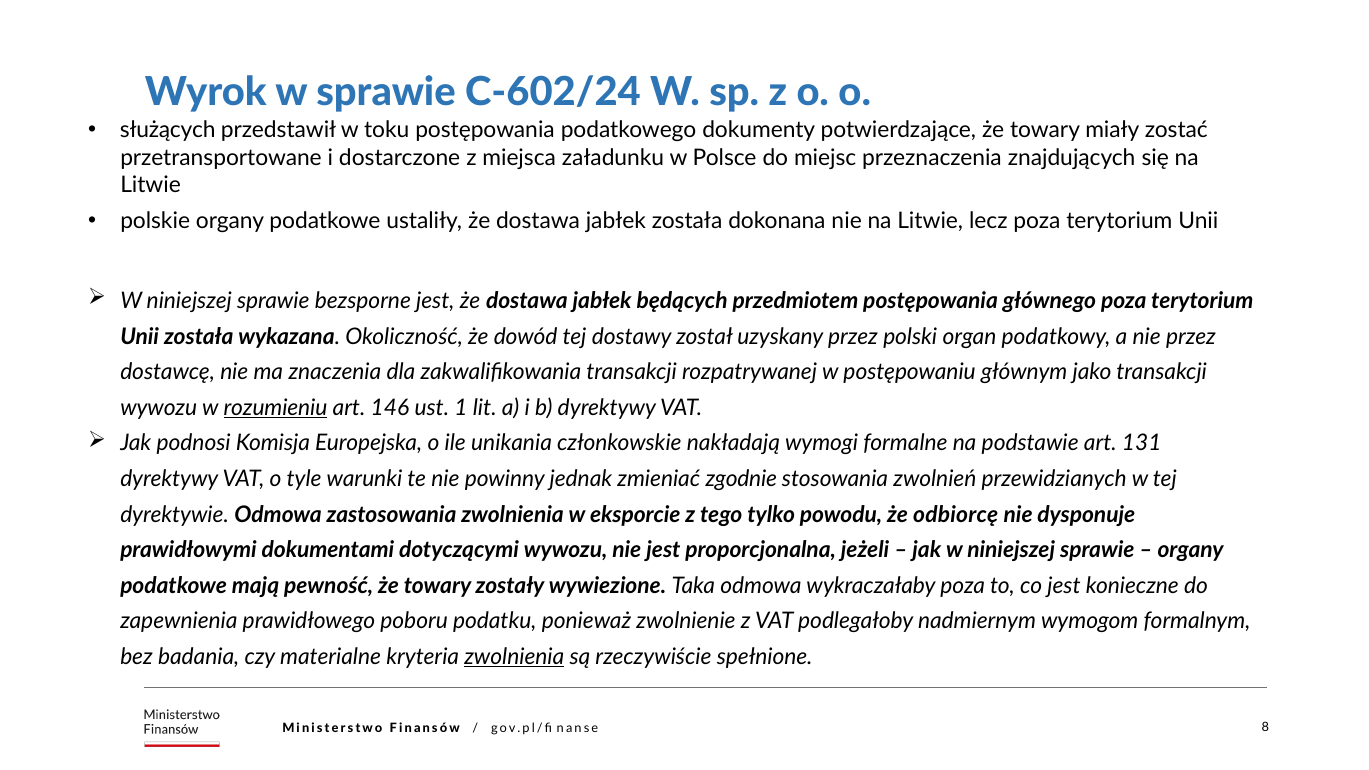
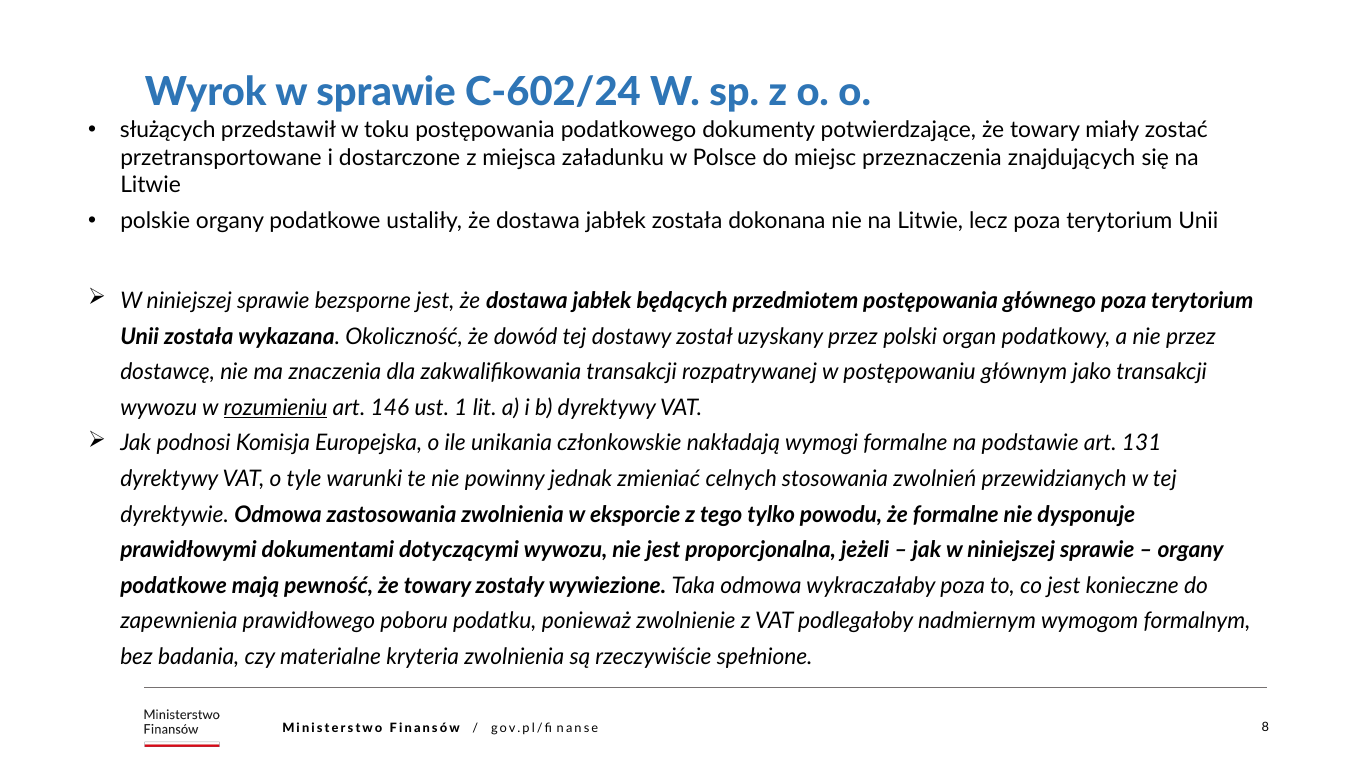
zgodnie: zgodnie -> celnych
że odbiorcę: odbiorcę -> formalne
zwolnienia at (514, 657) underline: present -> none
